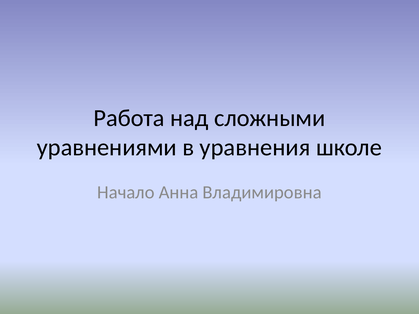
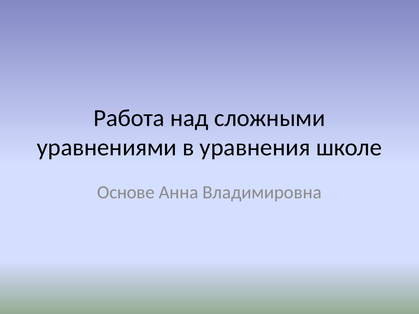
Начало: Начало -> Основе
